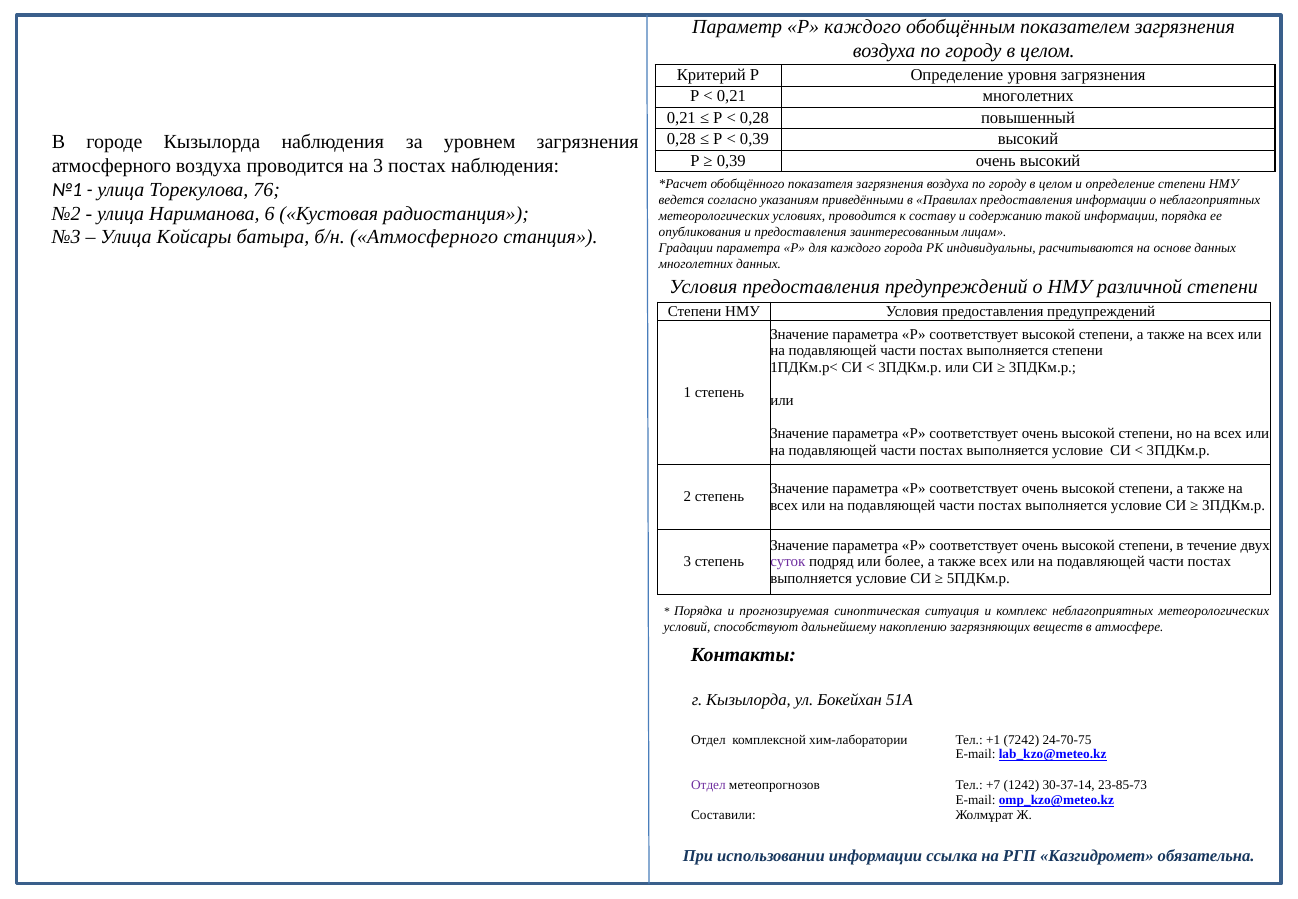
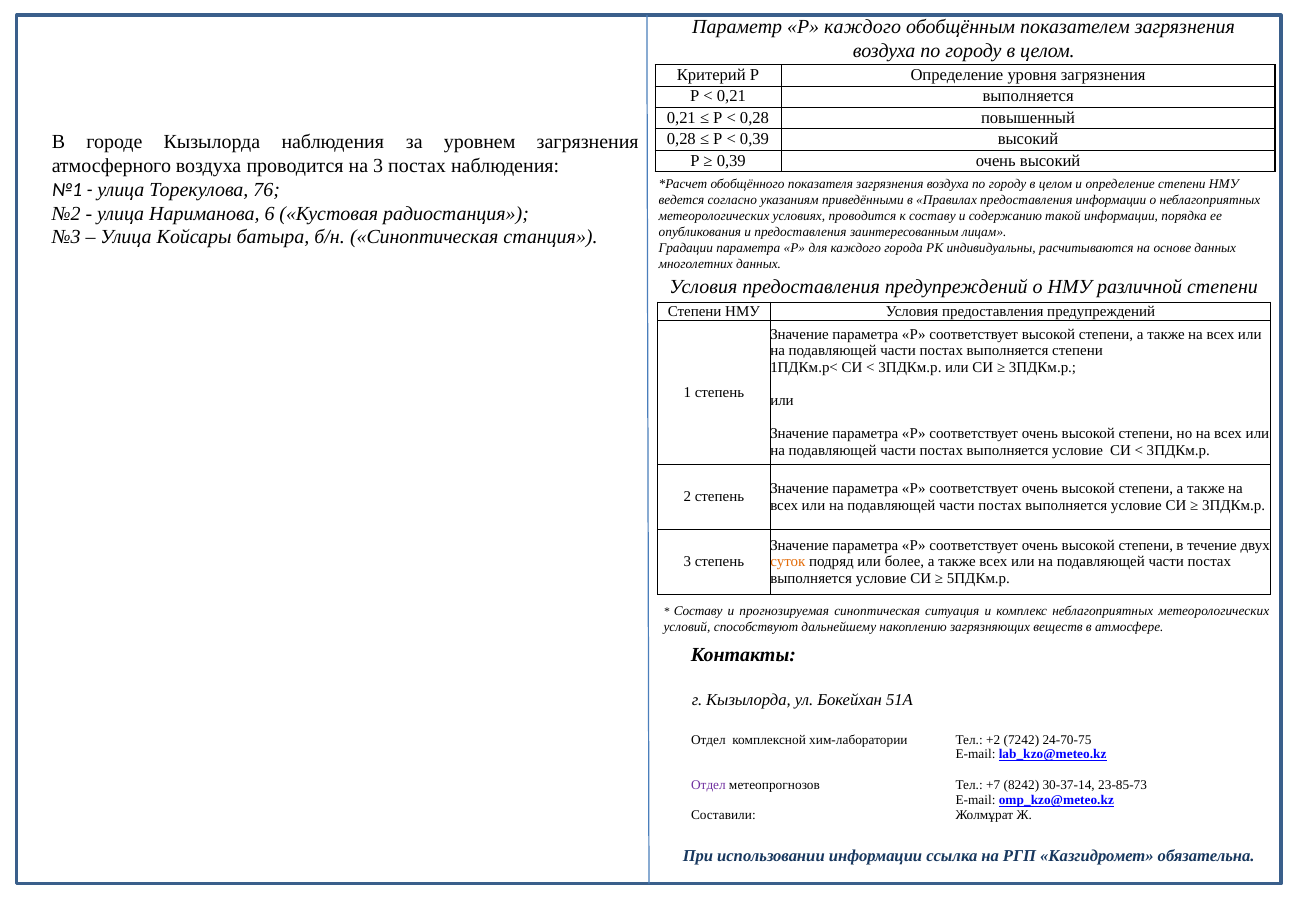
0,21 многолетних: многолетних -> выполняется
б/н Атмосферного: Атмосферного -> Синоптическая
суток colour: purple -> orange
Порядка at (698, 611): Порядка -> Составу
+1: +1 -> +2
1242: 1242 -> 8242
